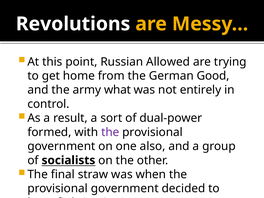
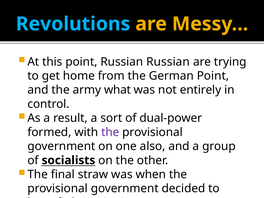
Revolutions colour: white -> light blue
Russian Allowed: Allowed -> Russian
German Good: Good -> Point
